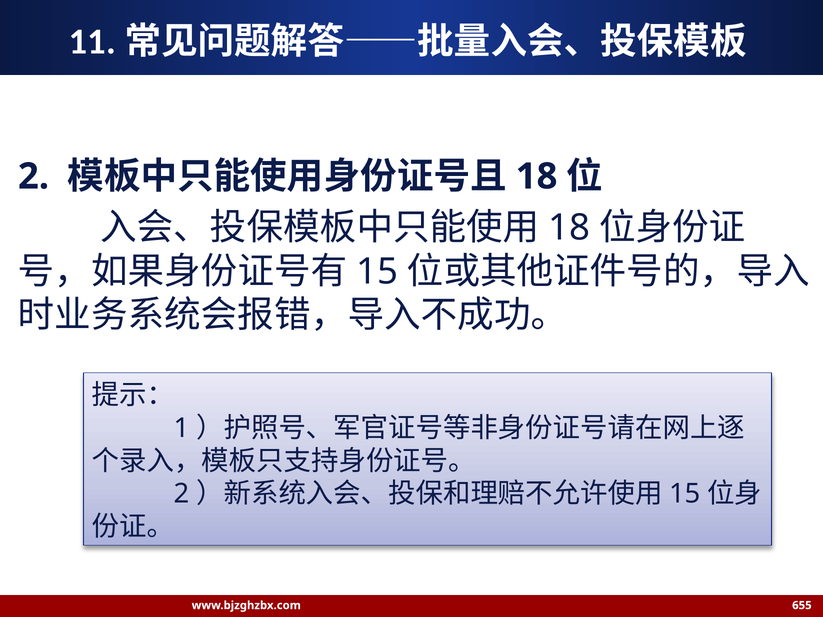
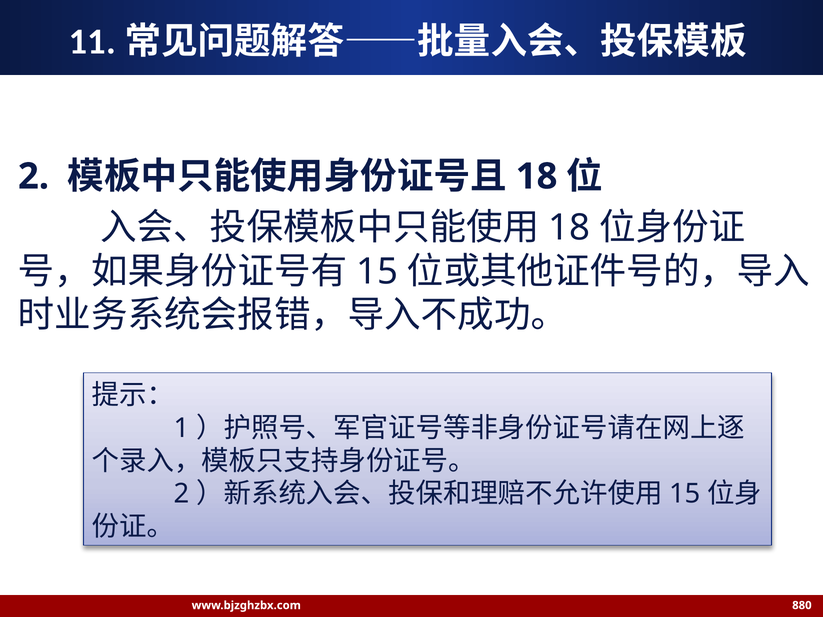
655: 655 -> 880
